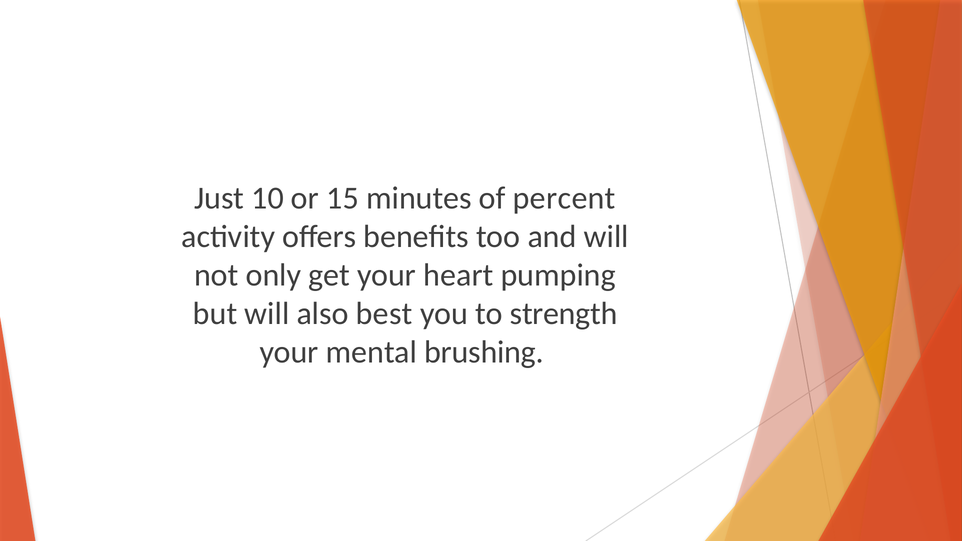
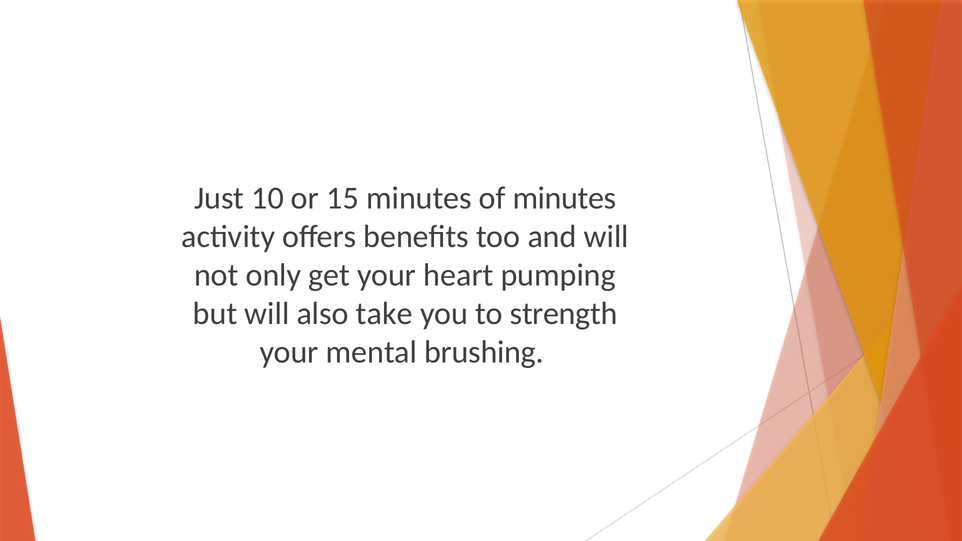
of percent: percent -> minutes
best: best -> take
